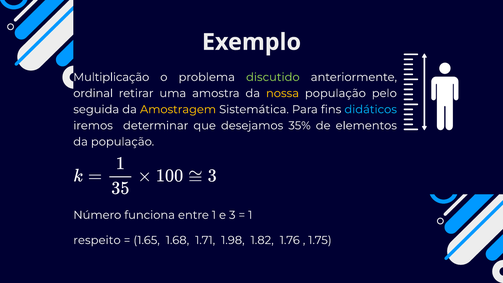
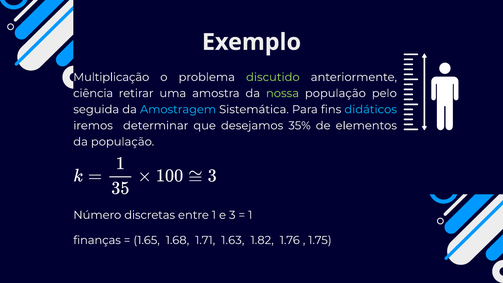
ordinal: ordinal -> ciência
nossa colour: yellow -> light green
Amostragem colour: yellow -> light blue
funciona: funciona -> discretas
respeito: respeito -> finanças
1.98: 1.98 -> 1.63
